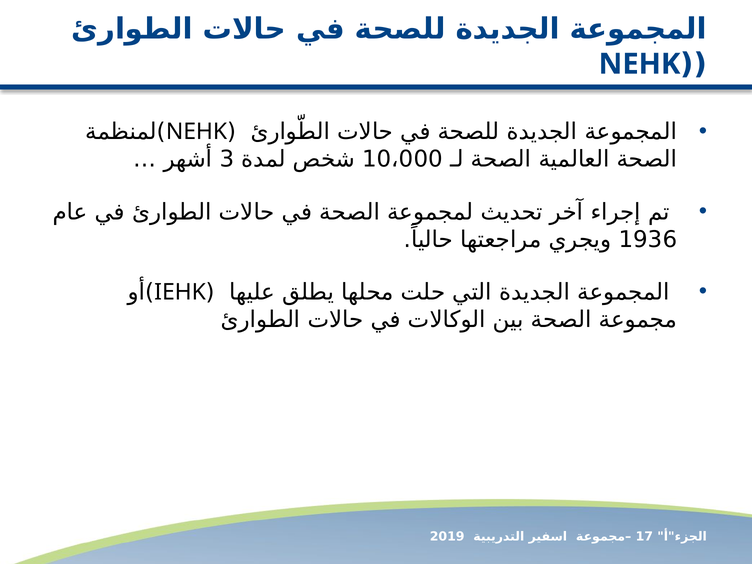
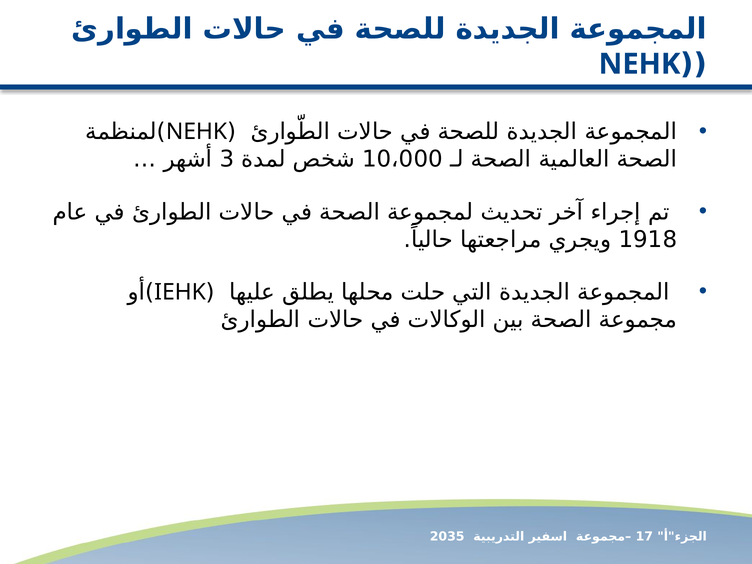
1936: 1936 -> 1918
2019: 2019 -> 2035
